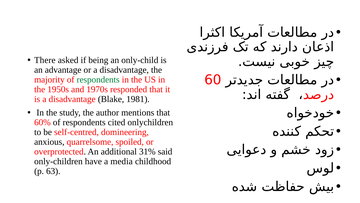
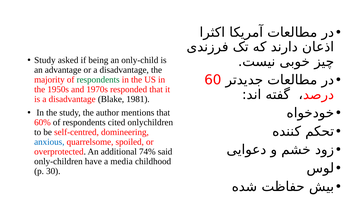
There at (45, 60): There -> Study
anxious colour: black -> blue
31%: 31% -> 74%
63: 63 -> 30
